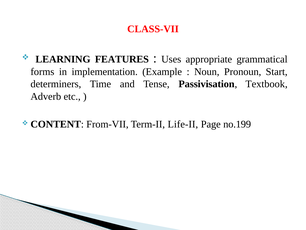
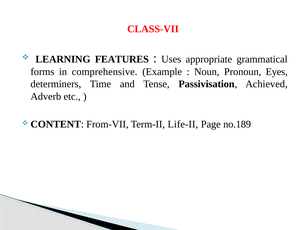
implementation: implementation -> comprehensive
Start: Start -> Eyes
Textbook: Textbook -> Achieved
no.199: no.199 -> no.189
